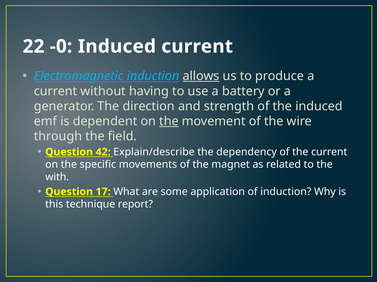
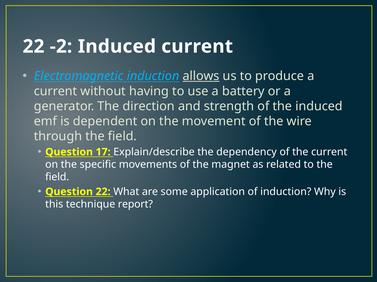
-0: -0 -> -2
the at (169, 122) underline: present -> none
42: 42 -> 17
with at (57, 178): with -> field
Question 17: 17 -> 22
